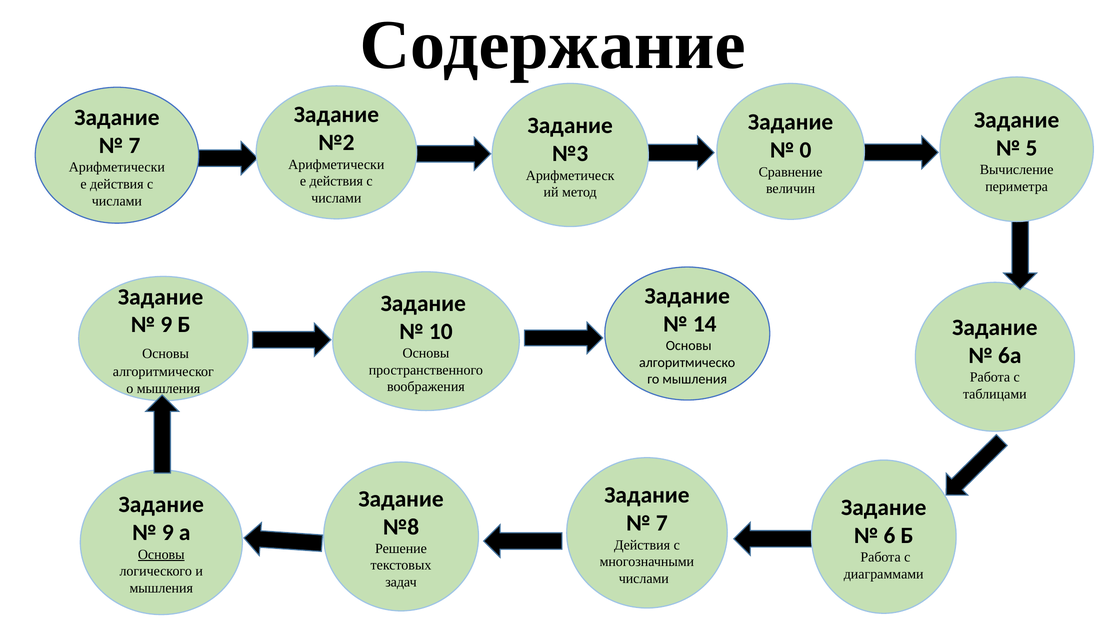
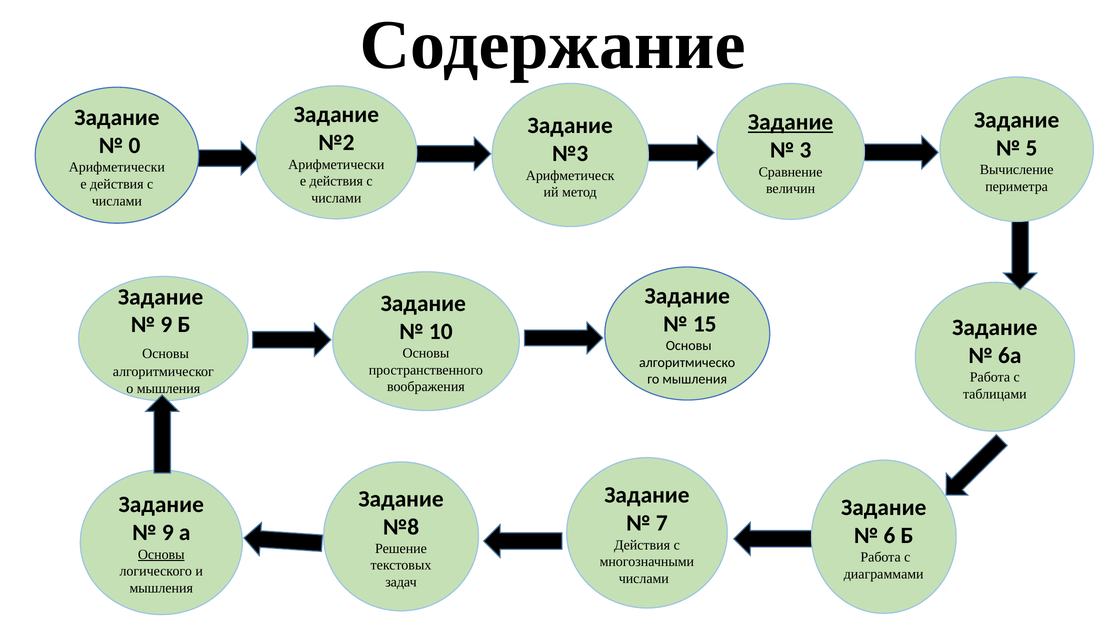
Задание at (791, 122) underline: none -> present
7 at (134, 146): 7 -> 0
0: 0 -> 3
14: 14 -> 15
